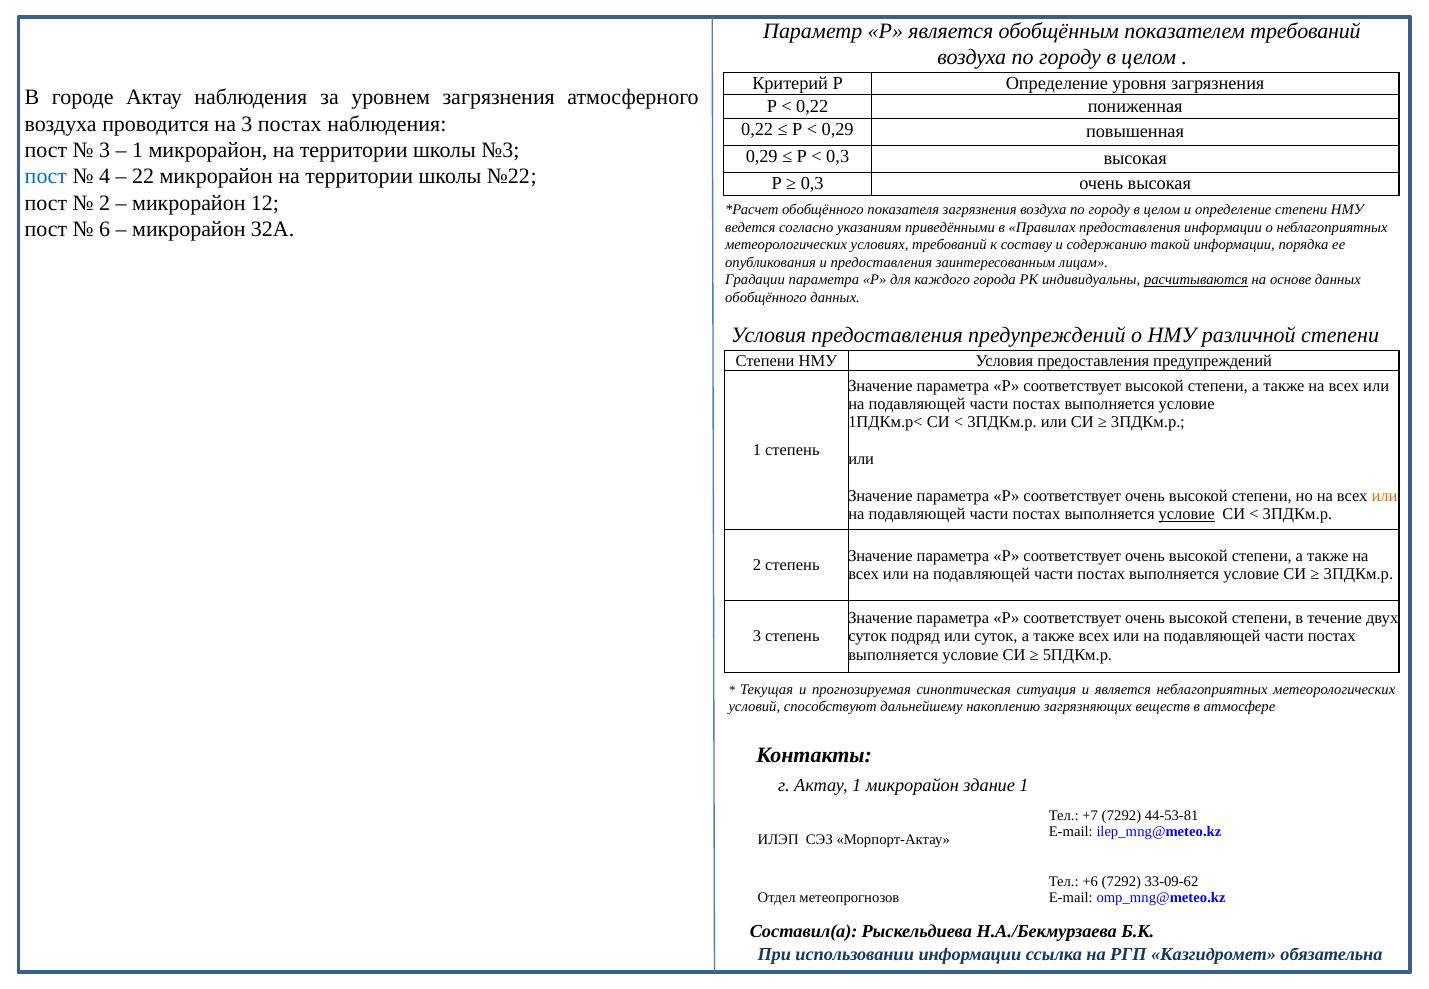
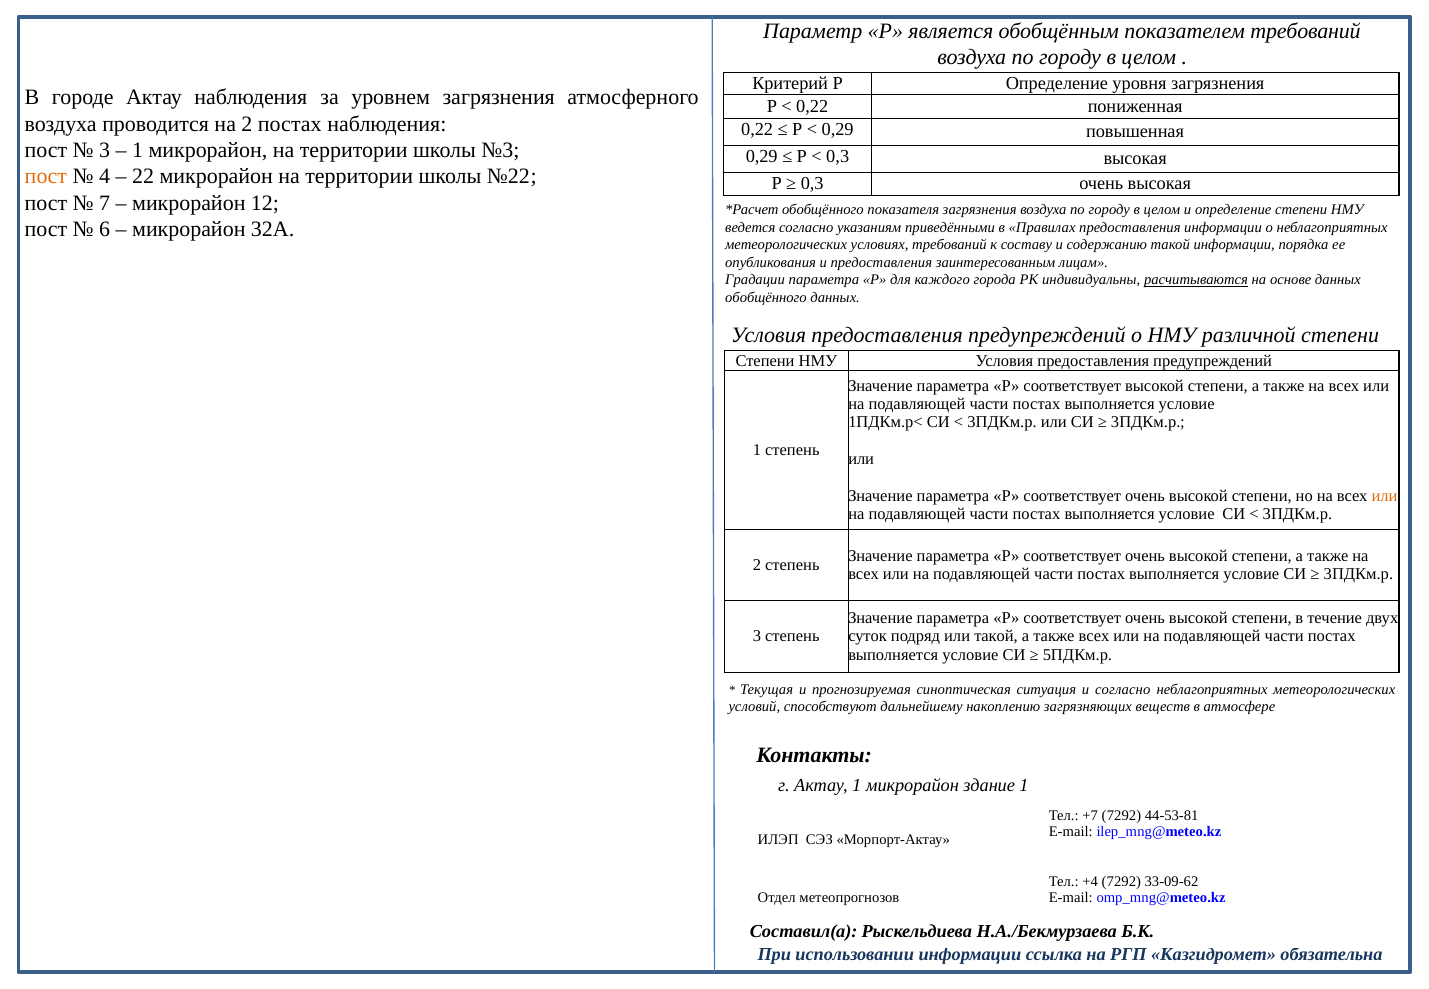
на 3: 3 -> 2
пост at (46, 177) colour: blue -> orange
2 at (105, 203): 2 -> 7
условие at (1187, 514) underline: present -> none
или суток: суток -> такой
и является: является -> согласно
+6: +6 -> +4
